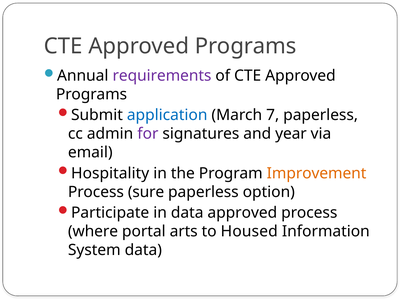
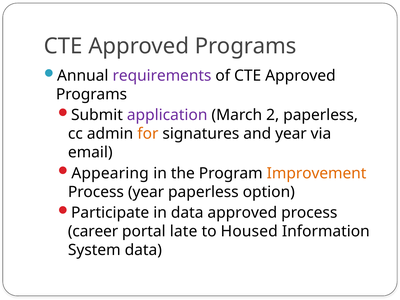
application colour: blue -> purple
7: 7 -> 2
for colour: purple -> orange
Hospitality: Hospitality -> Appearing
Process sure: sure -> year
where: where -> career
arts: arts -> late
